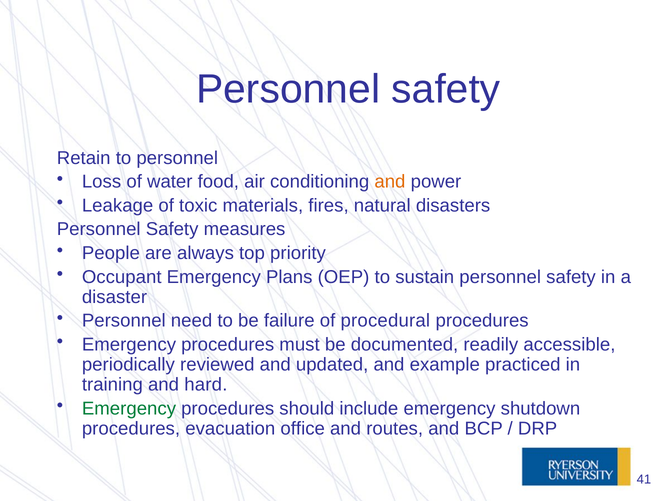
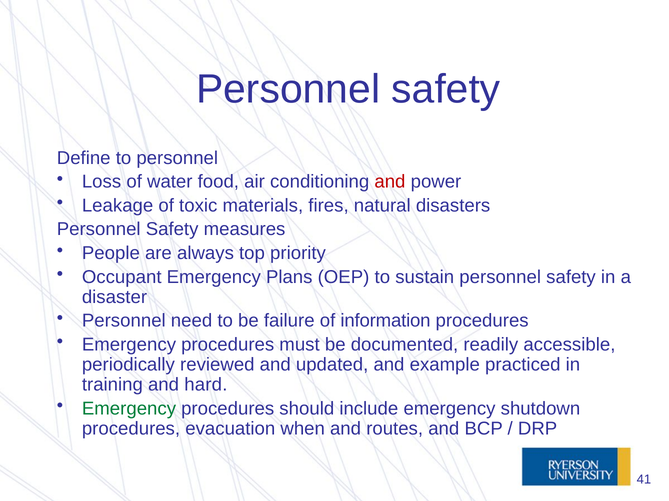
Retain: Retain -> Define
and at (390, 182) colour: orange -> red
procedural: procedural -> information
office: office -> when
